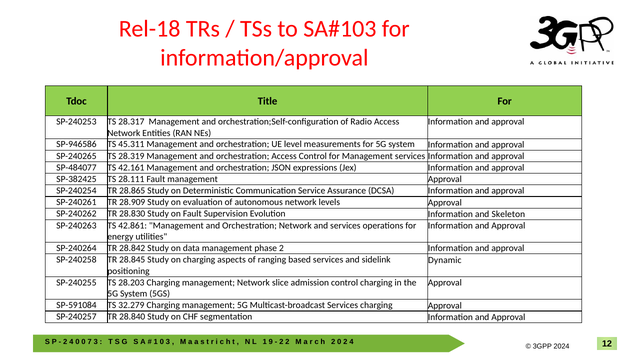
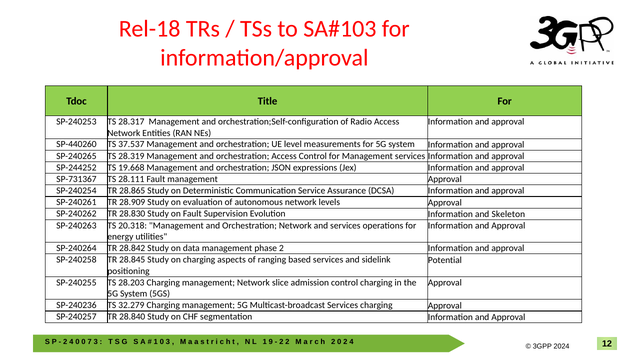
SP-946586: SP-946586 -> SP-440260
45.311: 45.311 -> 37.537
SP-484077: SP-484077 -> SP-244252
42.161: 42.161 -> 19.668
SP-382425: SP-382425 -> SP-731367
42.861: 42.861 -> 20.318
Dynamic: Dynamic -> Potential
SP-591084: SP-591084 -> SP-240236
